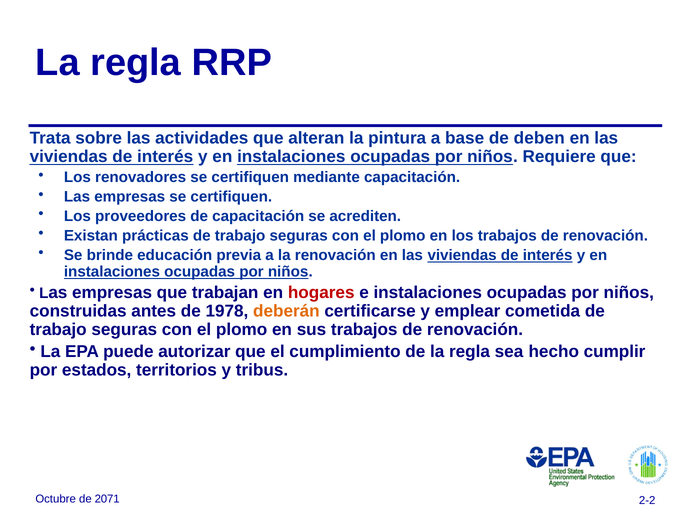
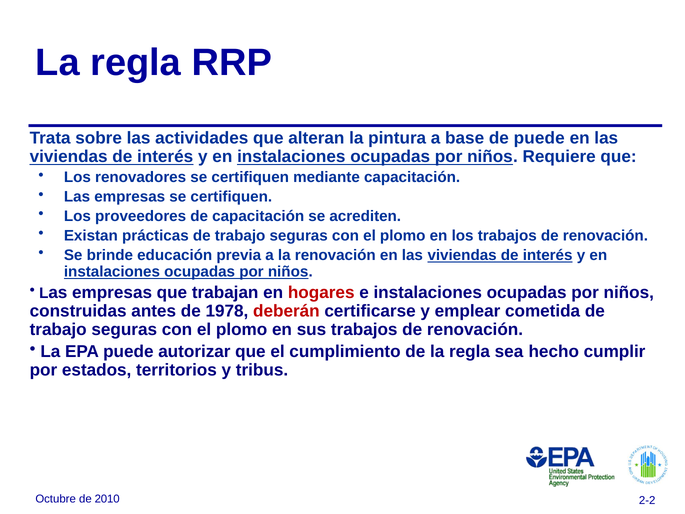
de deben: deben -> puede
deberán colour: orange -> red
2071: 2071 -> 2010
